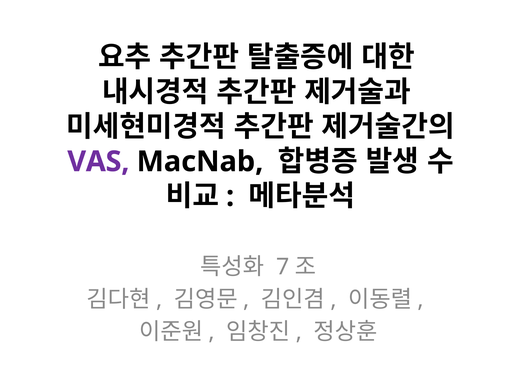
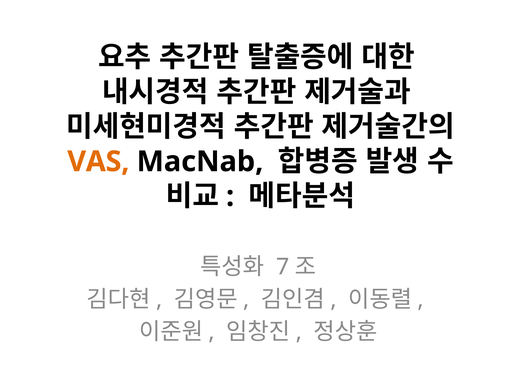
VAS colour: purple -> orange
